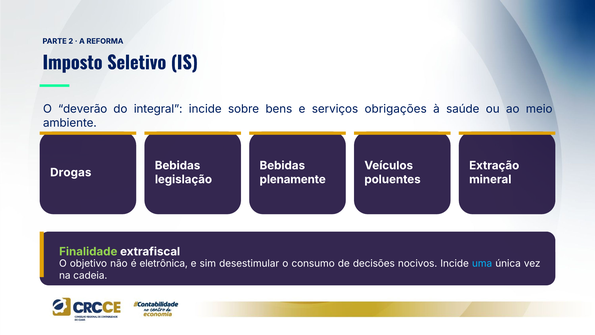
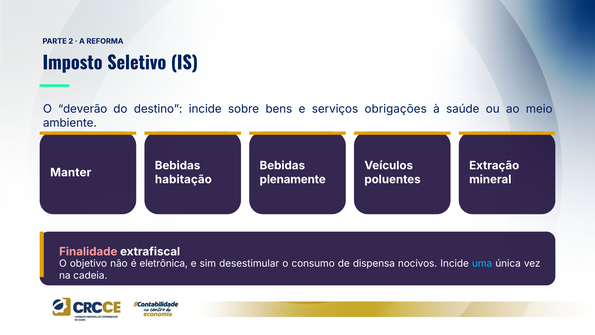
integral: integral -> destino
Drogas: Drogas -> Manter
legislação: legislação -> habitação
Finalidade colour: light green -> pink
decisões: decisões -> dispensa
